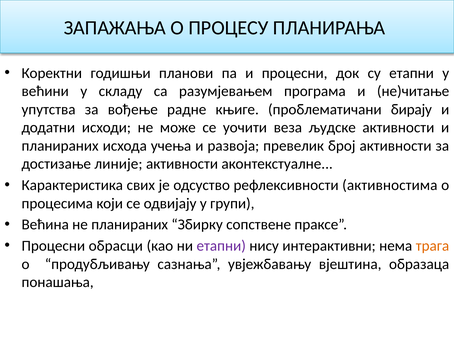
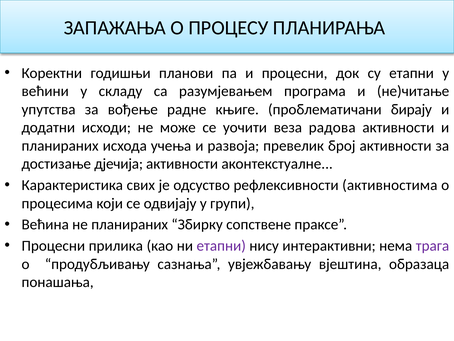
људске: људске -> радова
линије: линије -> дјечија
обрасци: обрасци -> прилика
трага colour: orange -> purple
